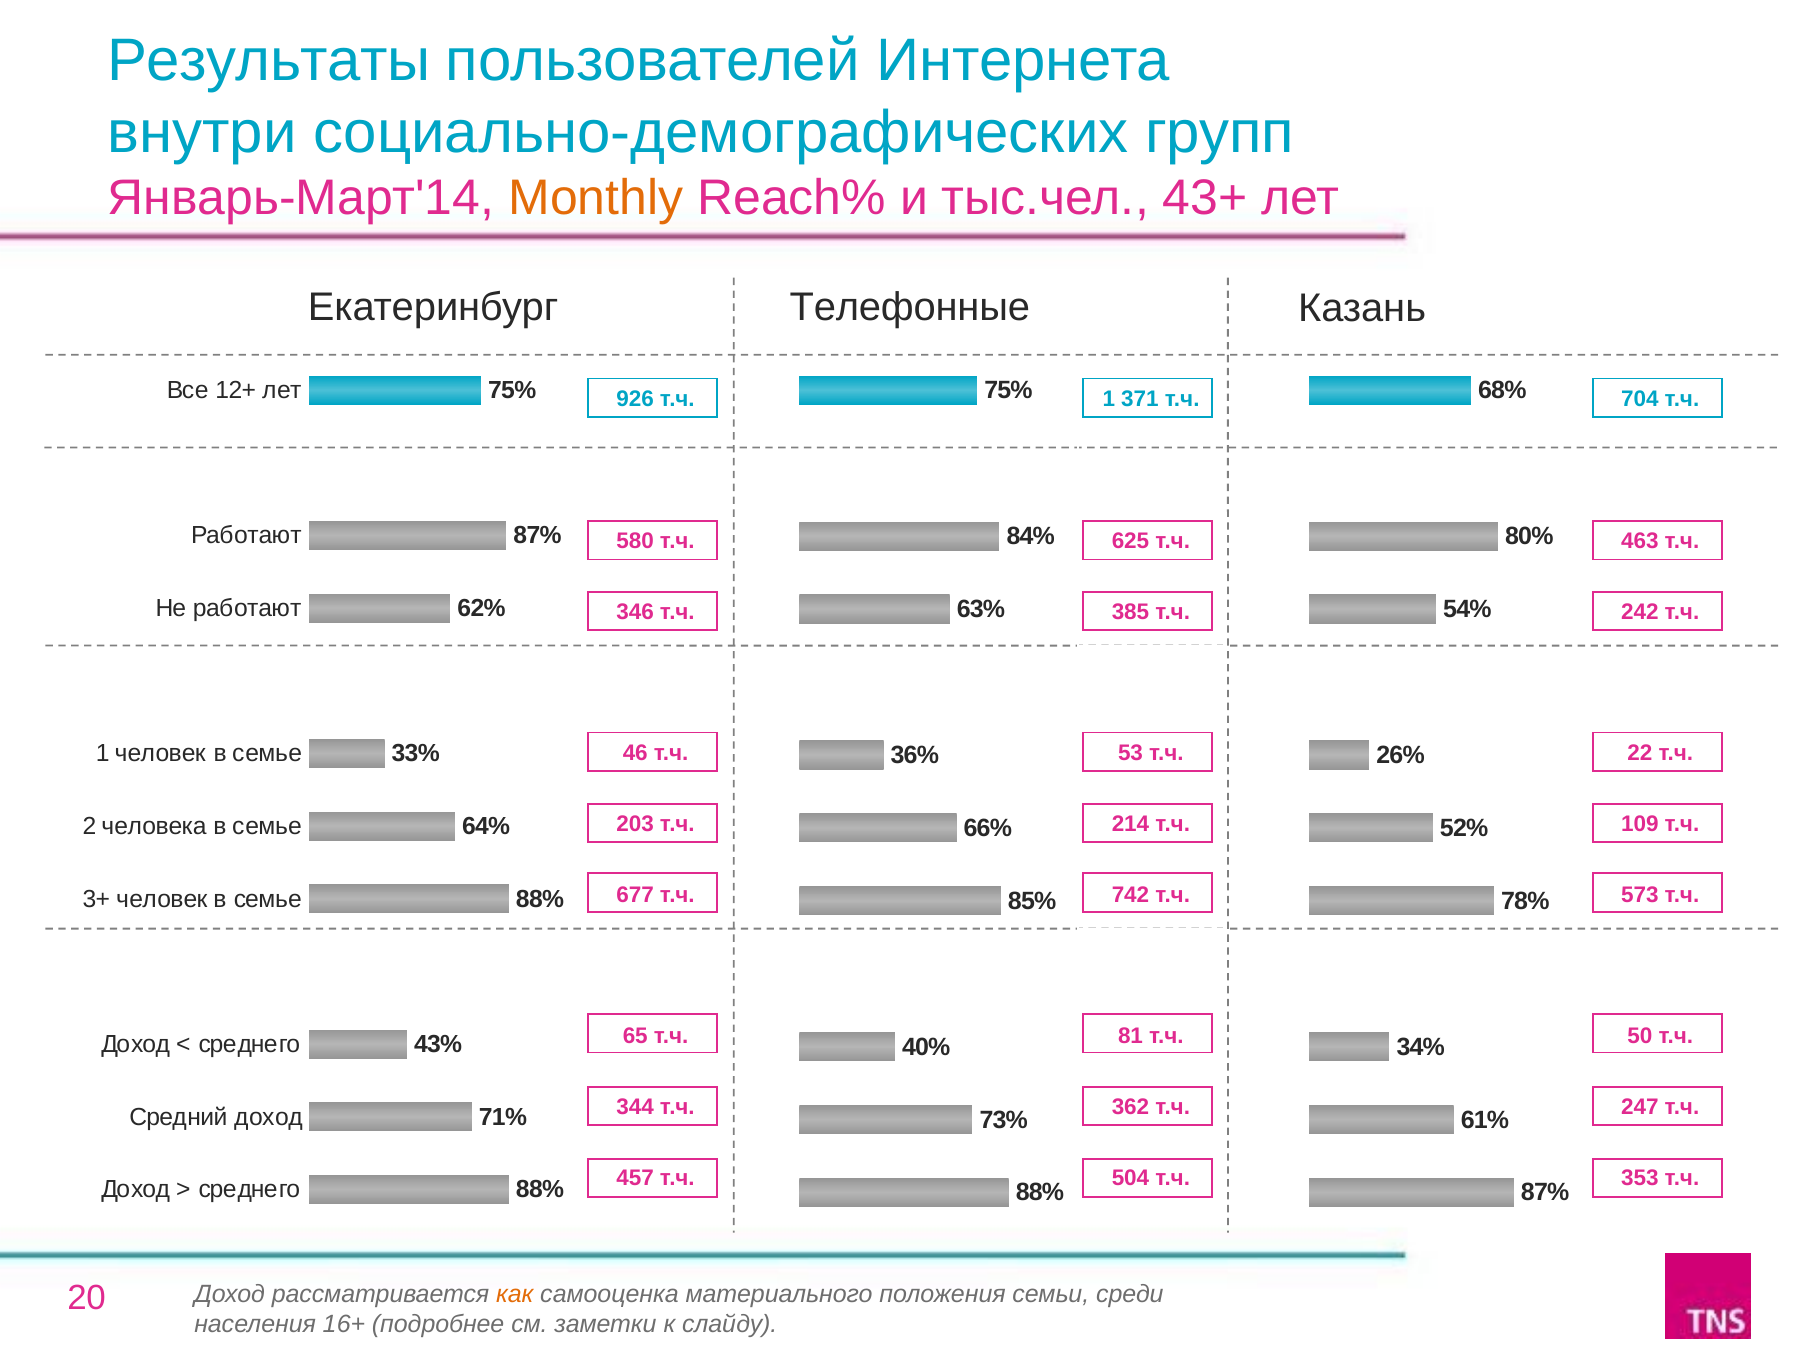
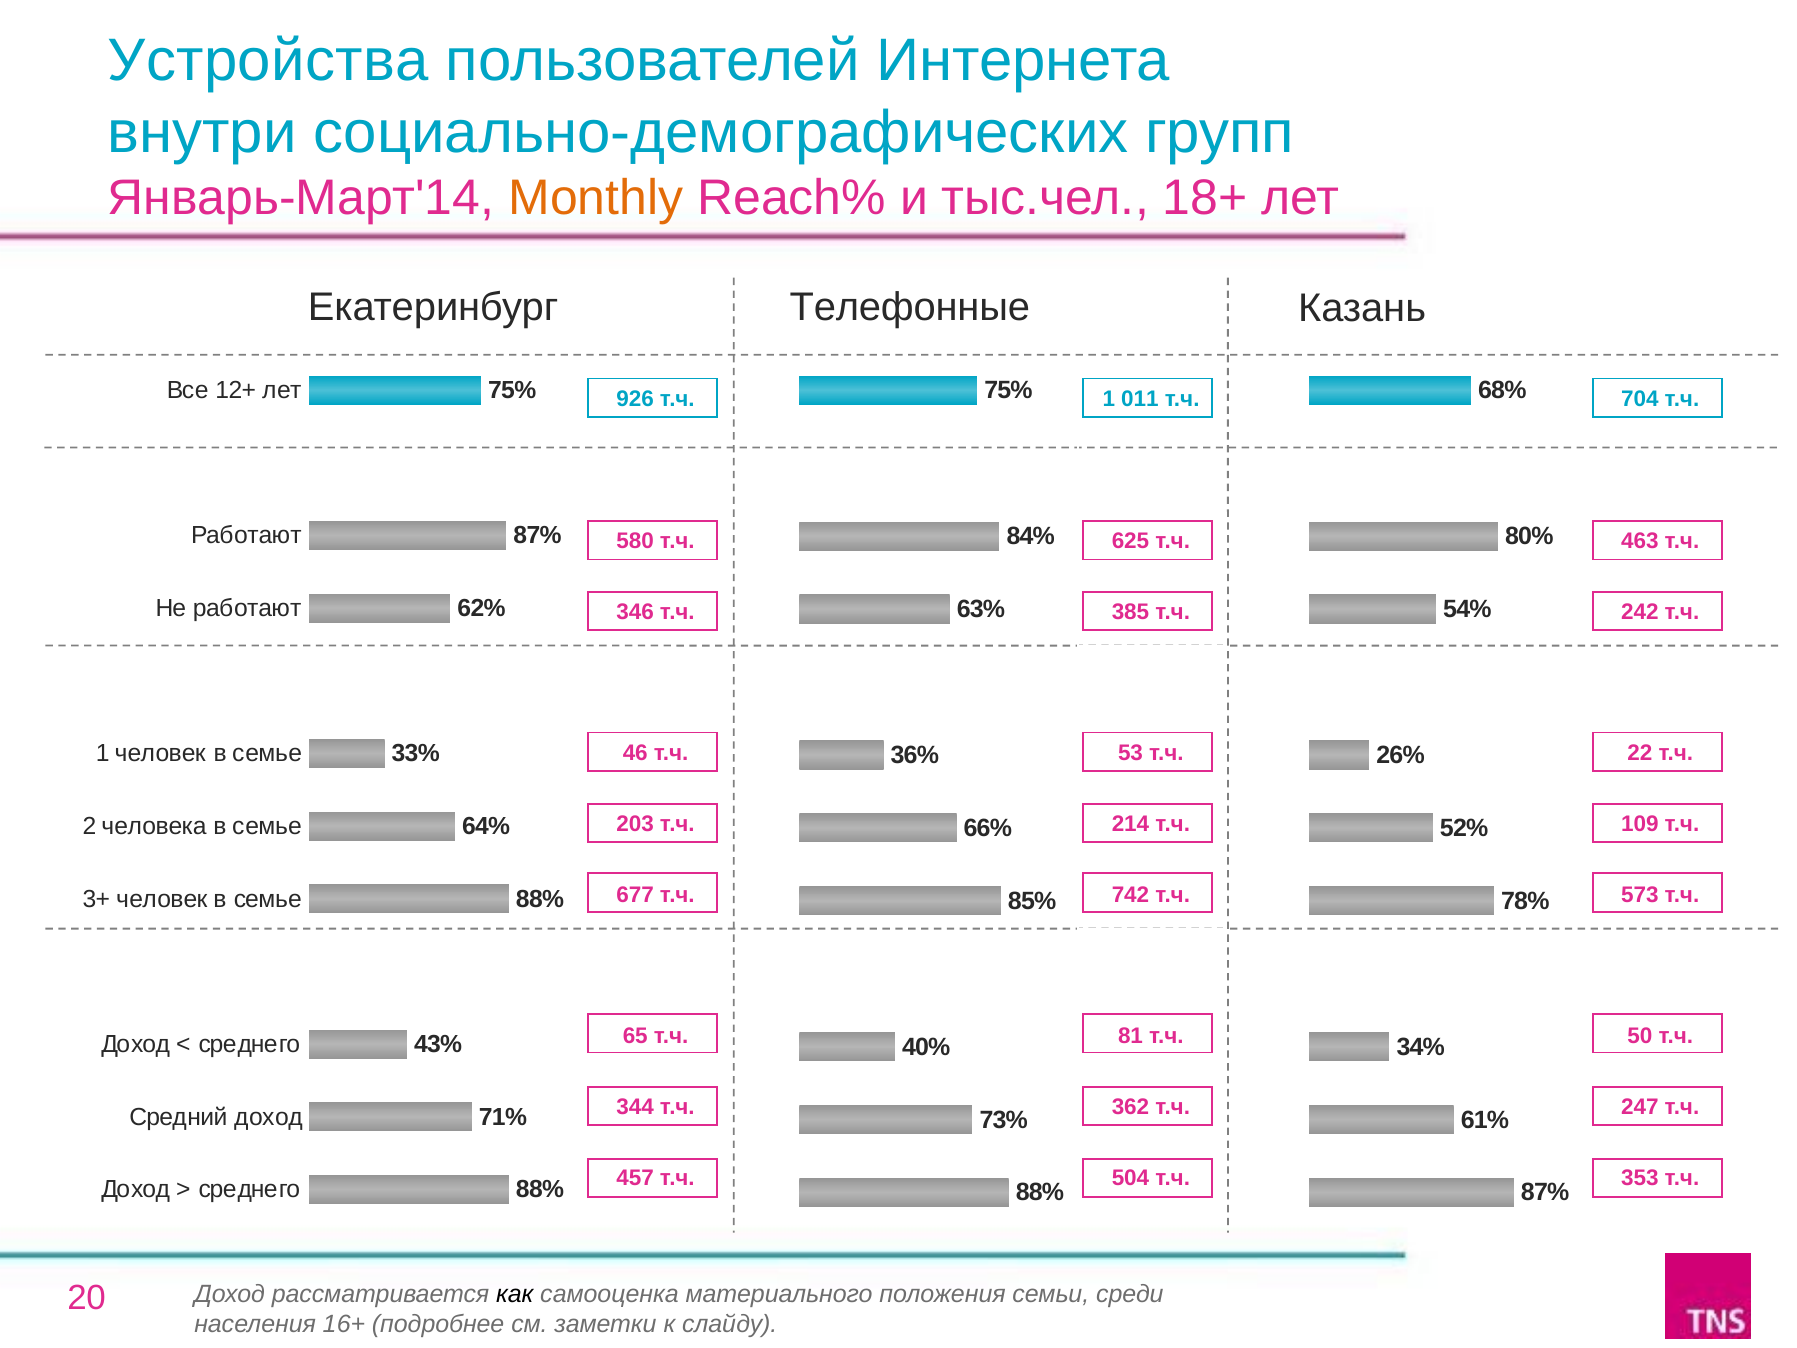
Результаты: Результаты -> Устройства
43+: 43+ -> 18+
371: 371 -> 011
как colour: orange -> black
